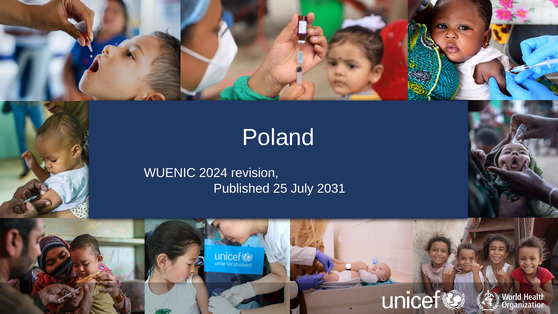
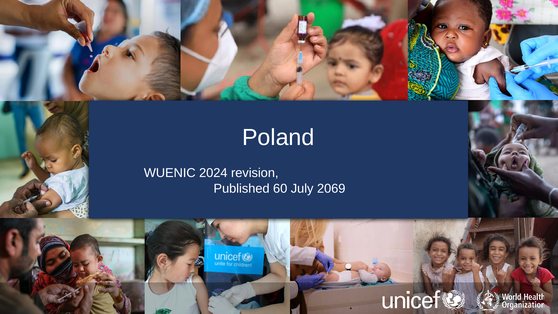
25: 25 -> 60
2031: 2031 -> 2069
